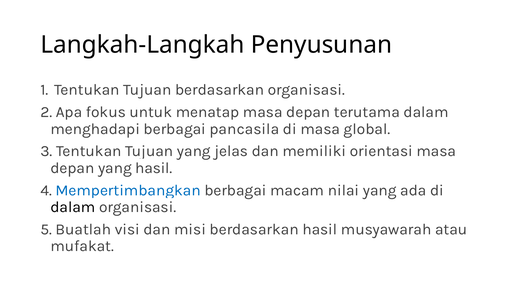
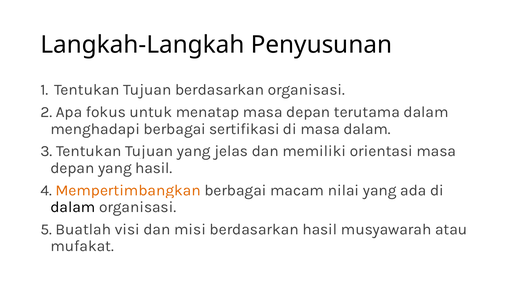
pancasila: pancasila -> sertifikasi
masa global: global -> dalam
Mempertimbangkan colour: blue -> orange
